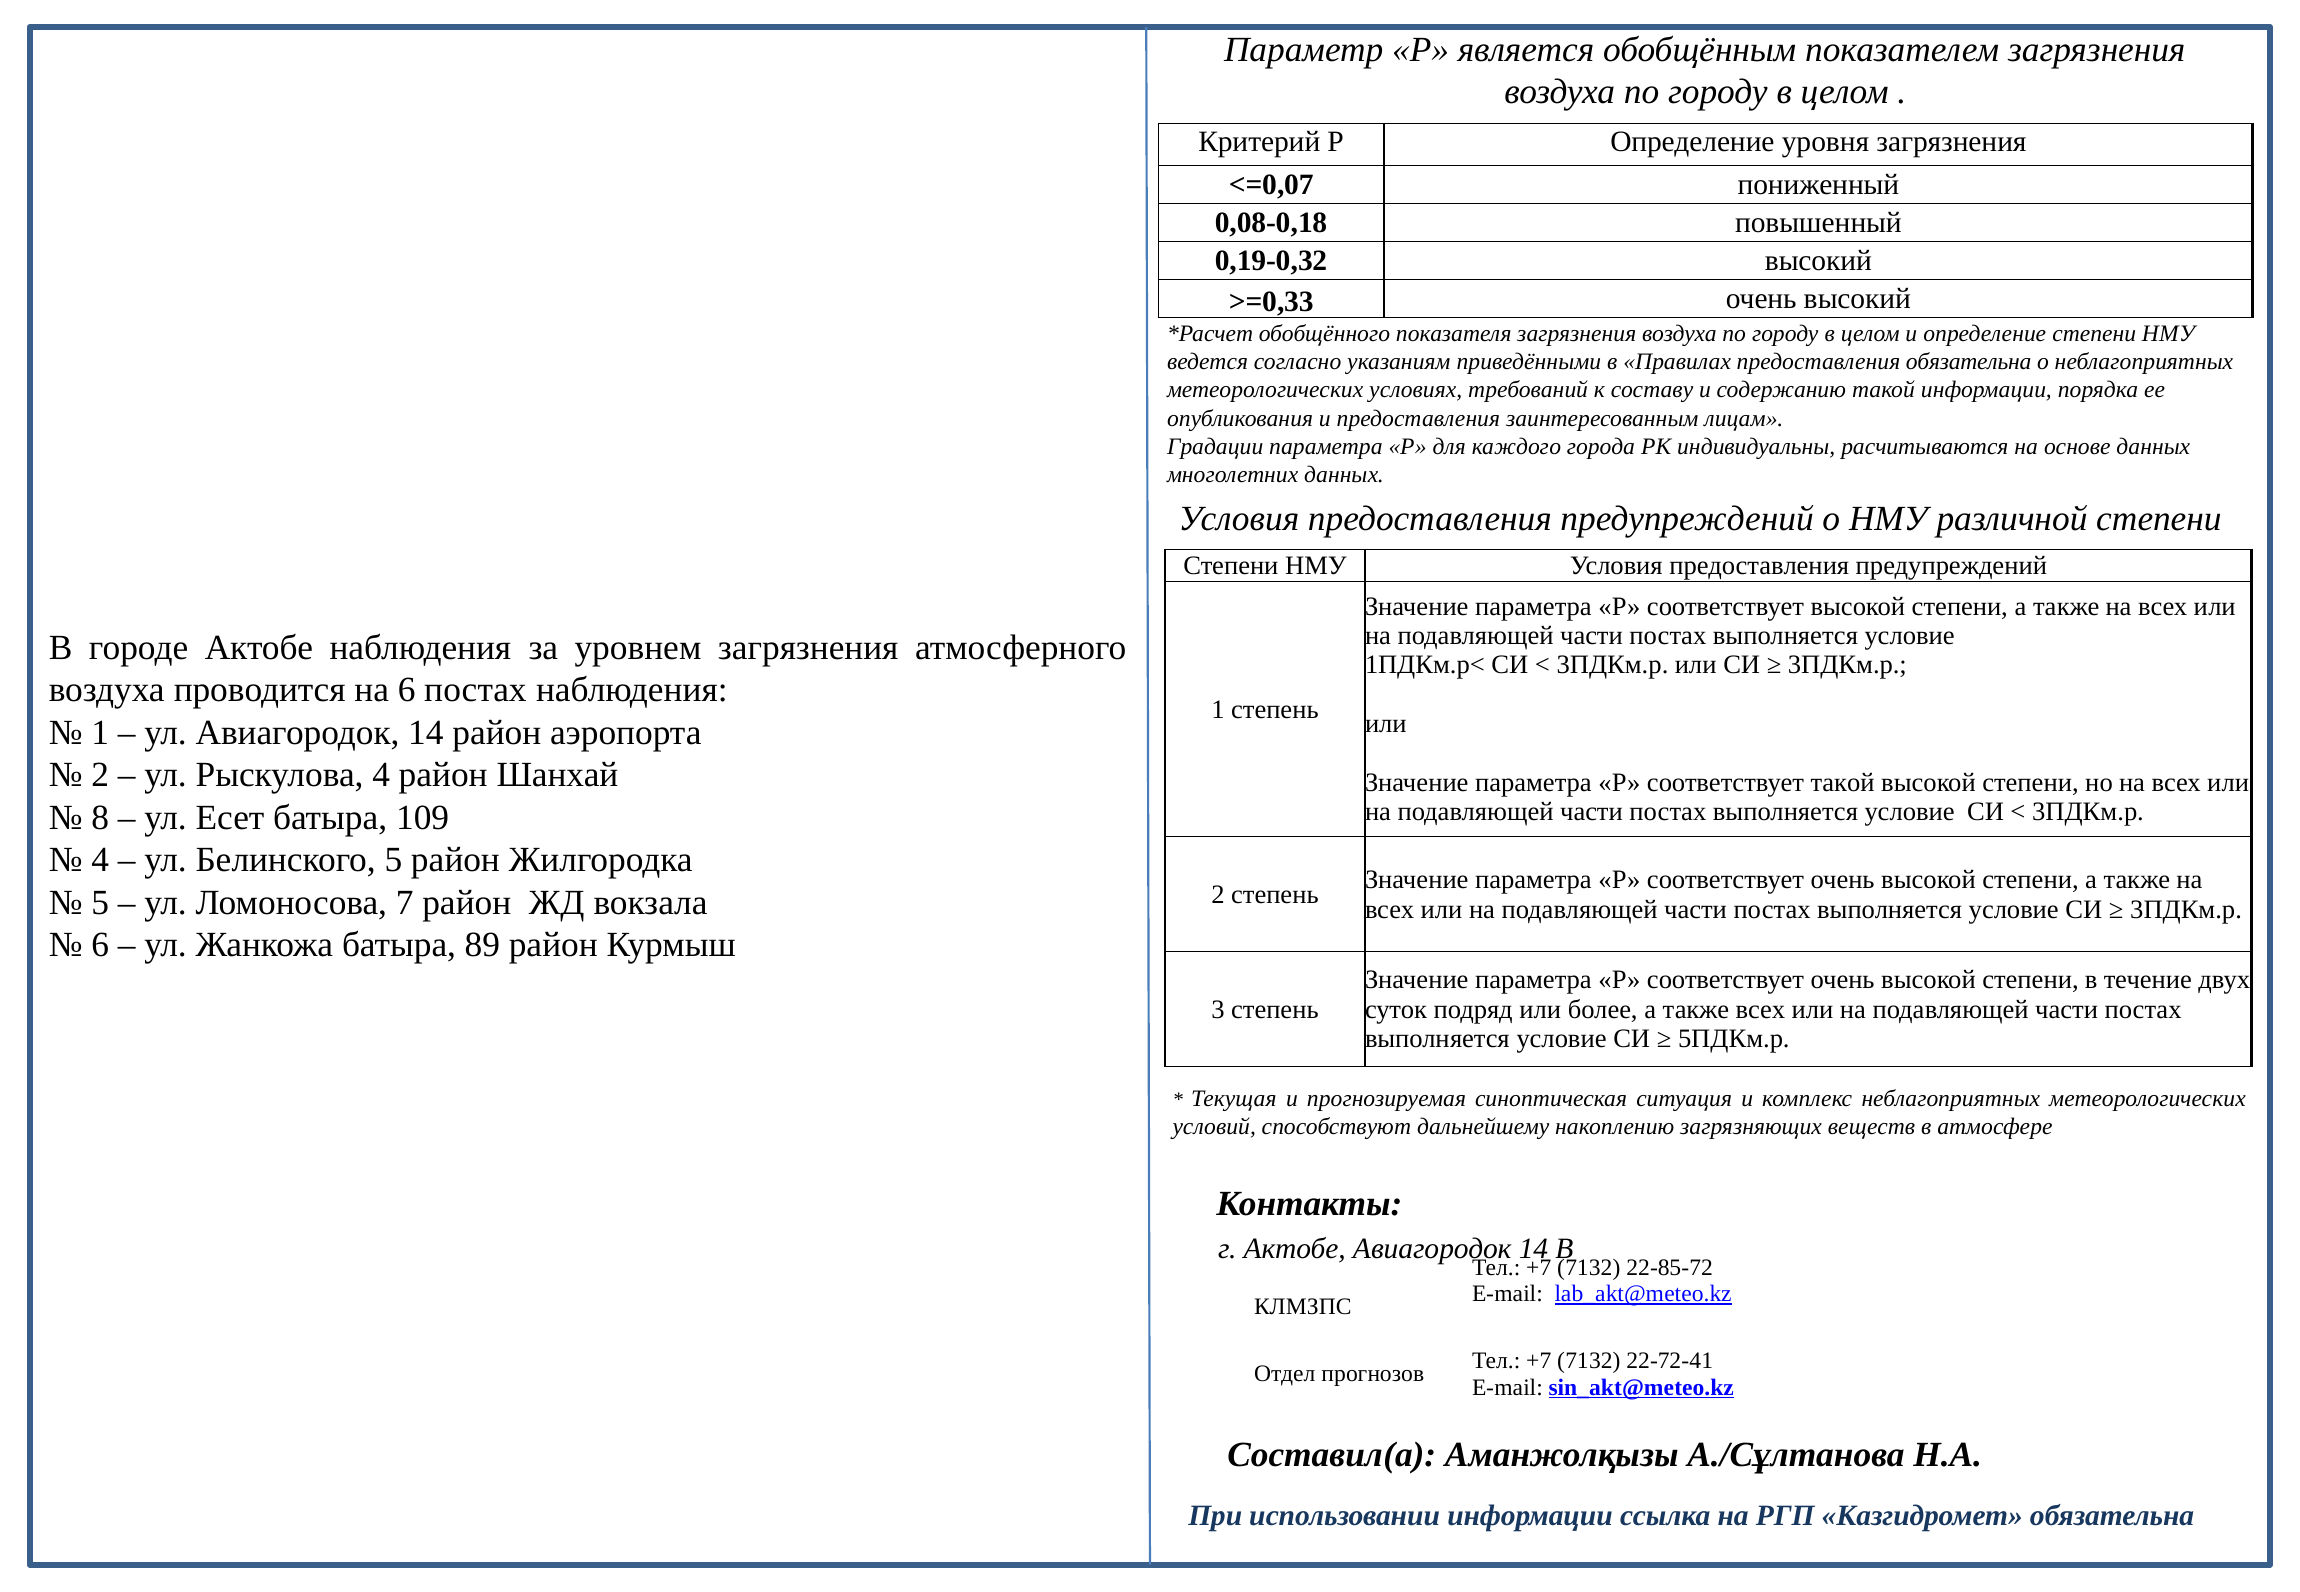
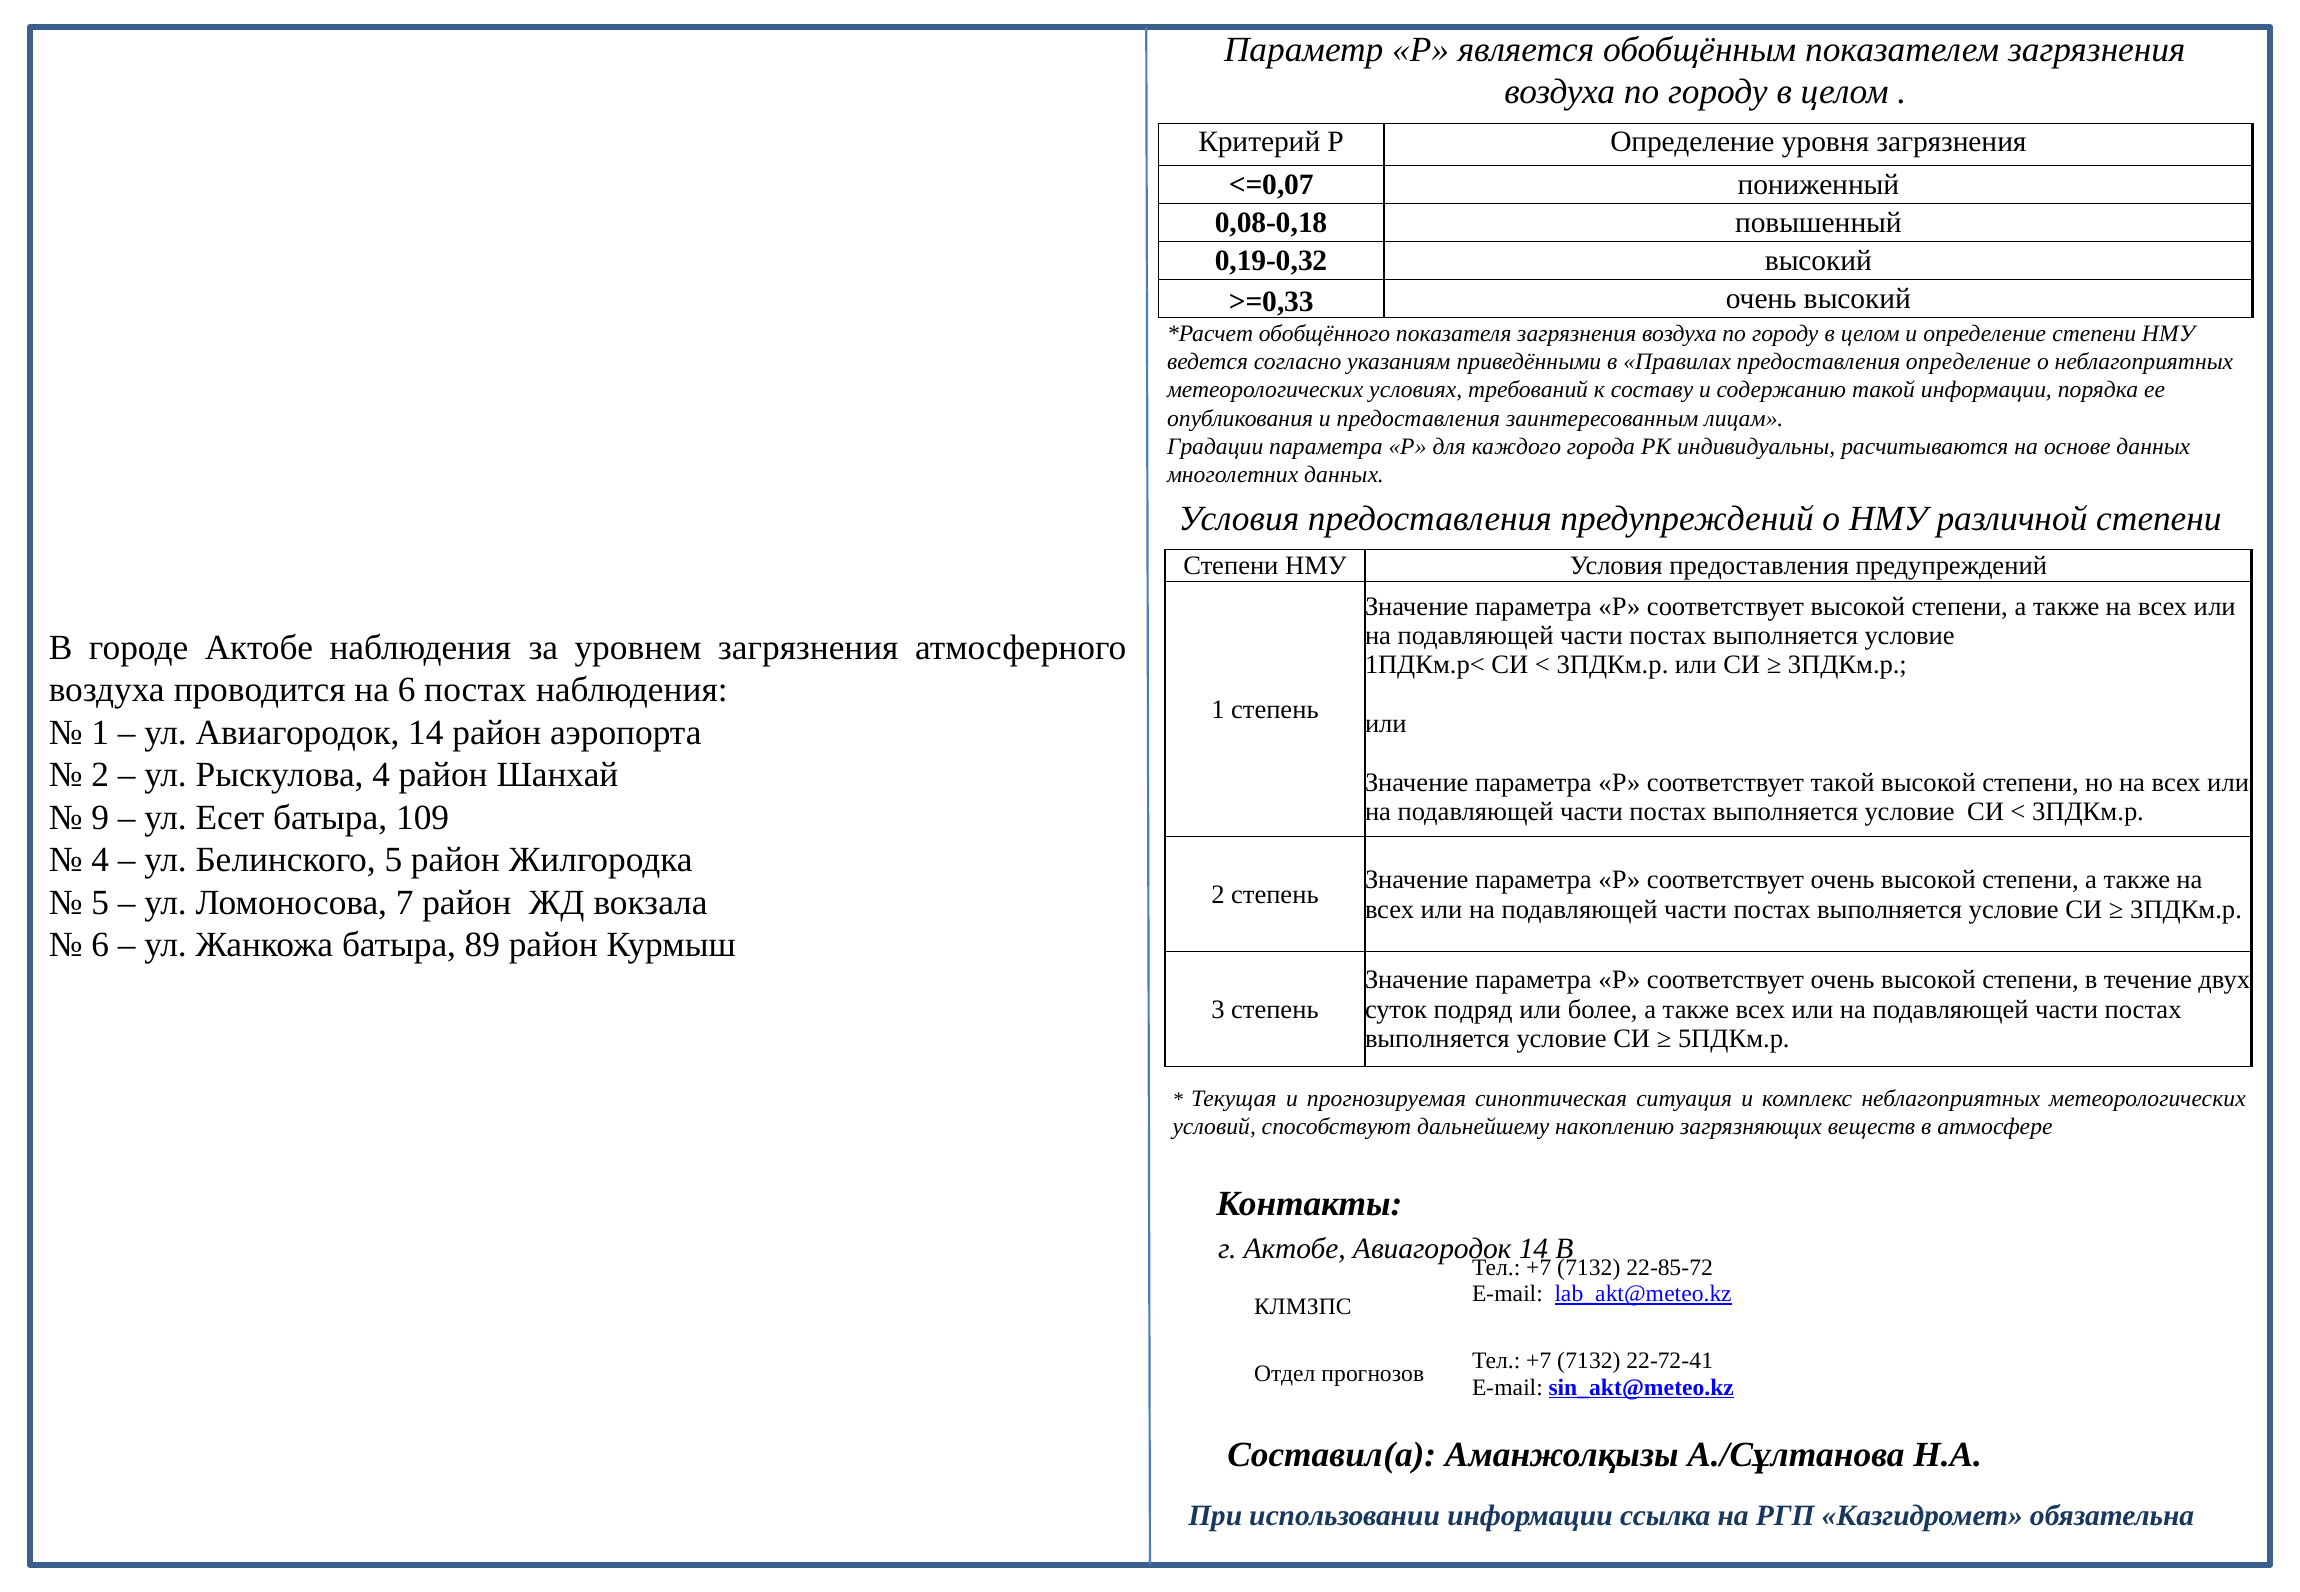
предоставления обязательна: обязательна -> определение
8: 8 -> 9
